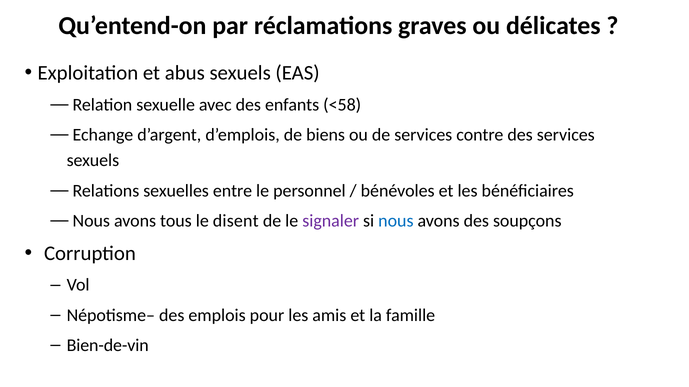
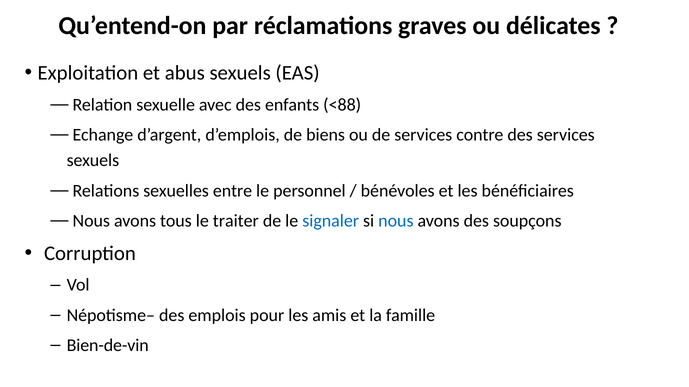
<58: <58 -> <88
disent: disent -> traiter
signaler colour: purple -> blue
